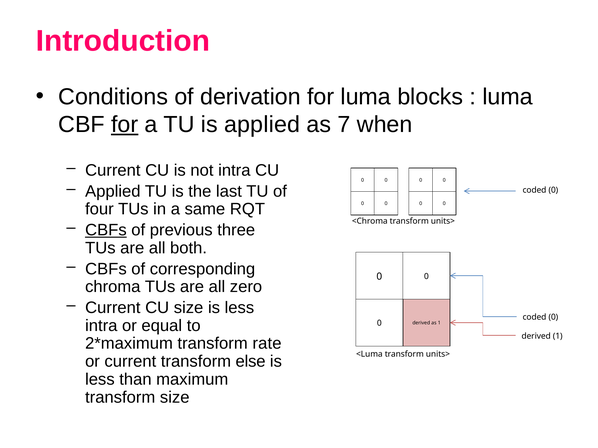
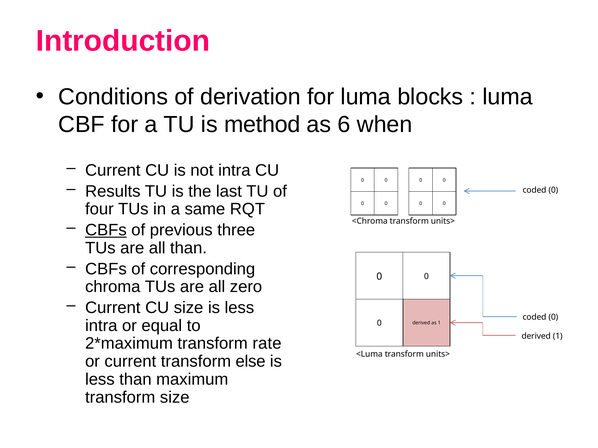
for at (125, 125) underline: present -> none
is applied: applied -> method
7: 7 -> 6
Applied at (113, 191): Applied -> Results
all both: both -> than
